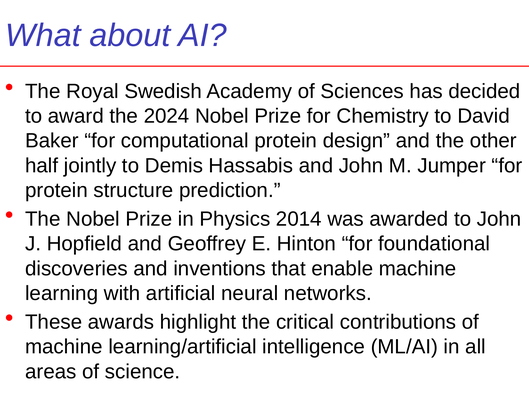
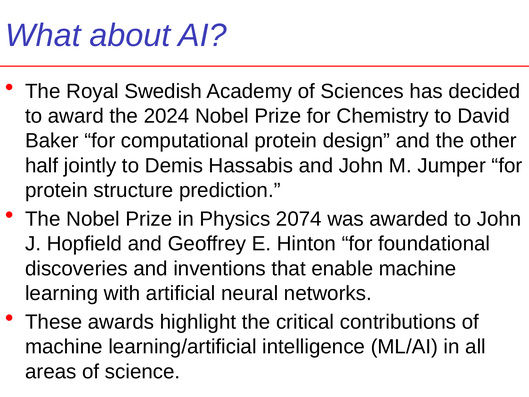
2014: 2014 -> 2074
